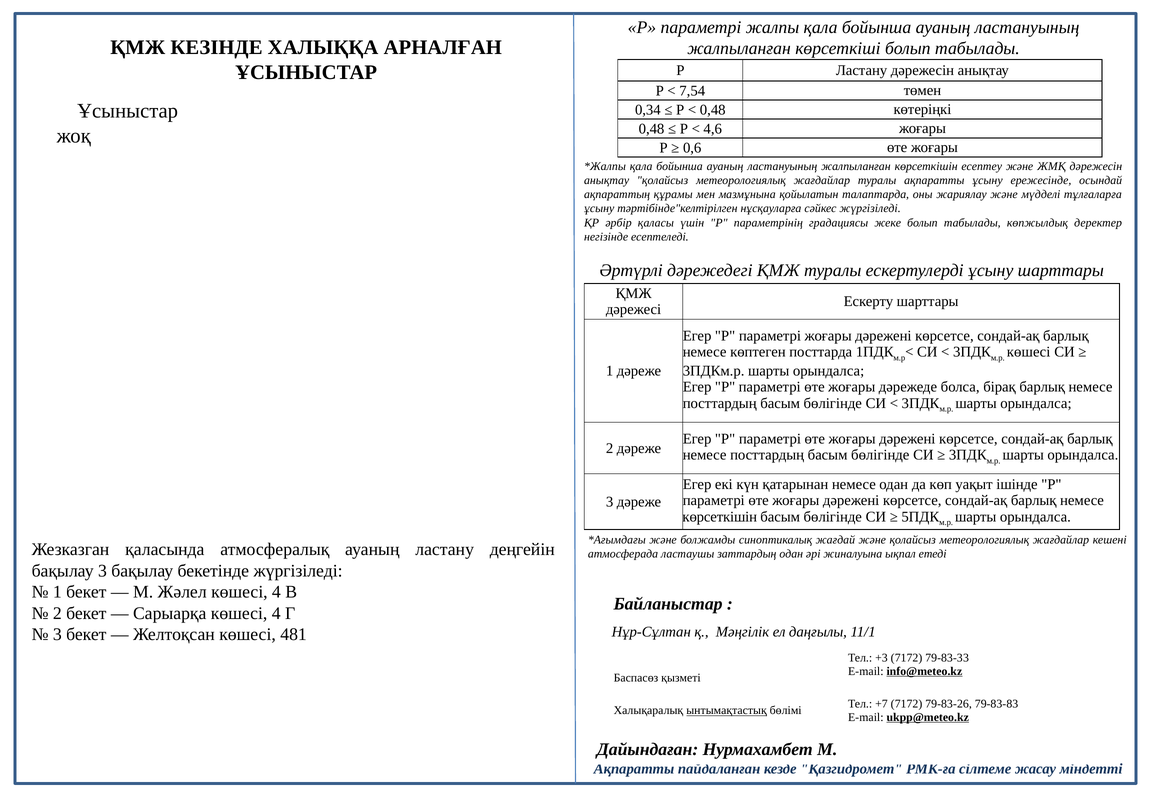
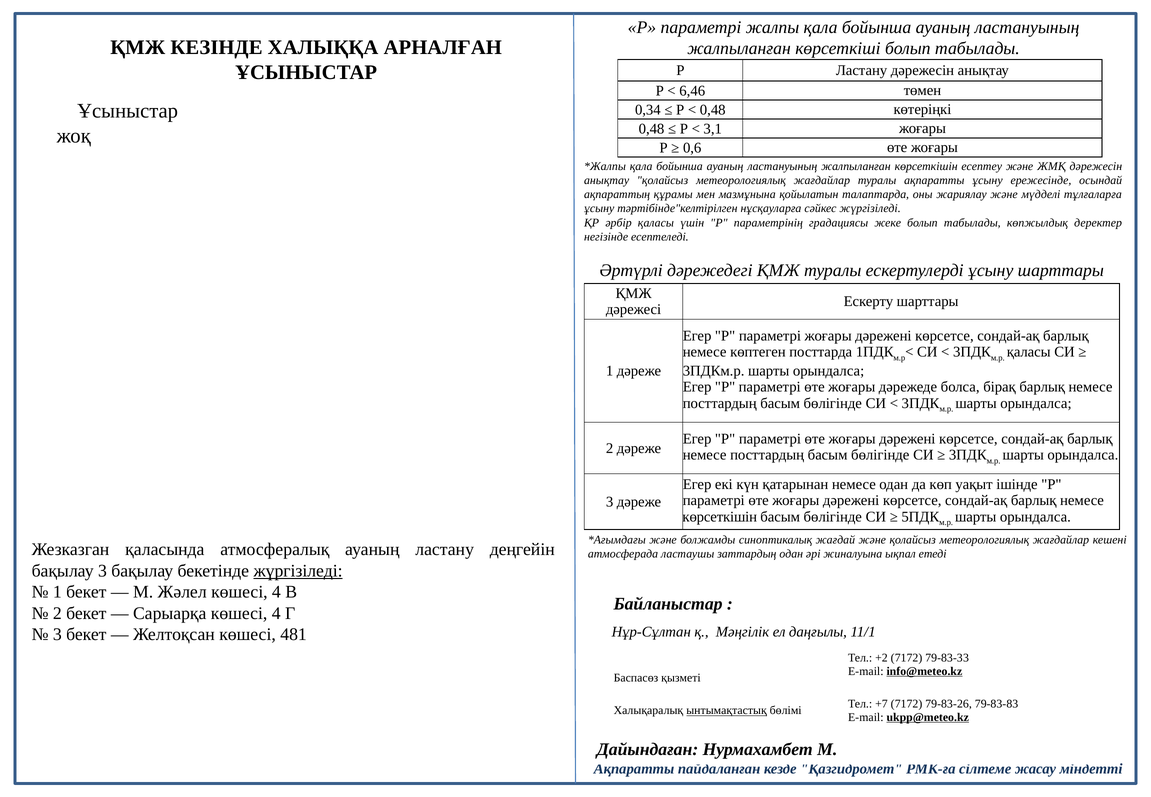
7,54: 7,54 -> 6,46
4,6: 4,6 -> 3,1
көшесі at (1029, 352): көшесі -> қаласы
жүргізіледі at (298, 571) underline: none -> present
+3: +3 -> +2
